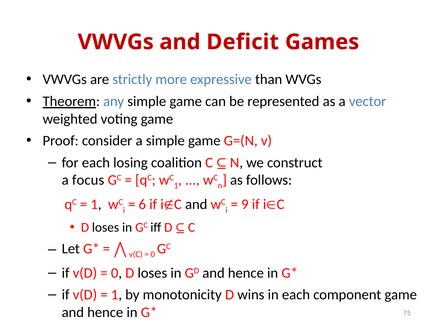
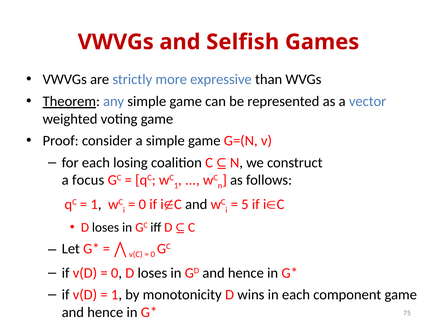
Deficit: Deficit -> Selfish
6 at (142, 204): 6 -> 0
9: 9 -> 5
